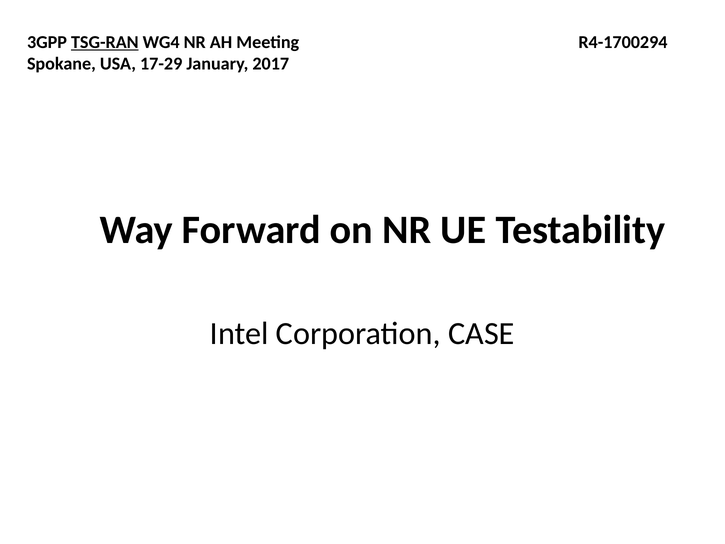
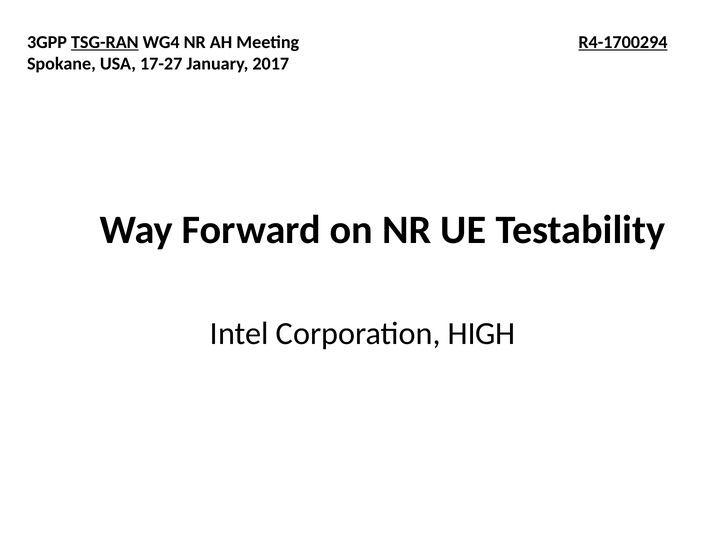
R4-1700294 underline: none -> present
17-29: 17-29 -> 17-27
CASE: CASE -> HIGH
